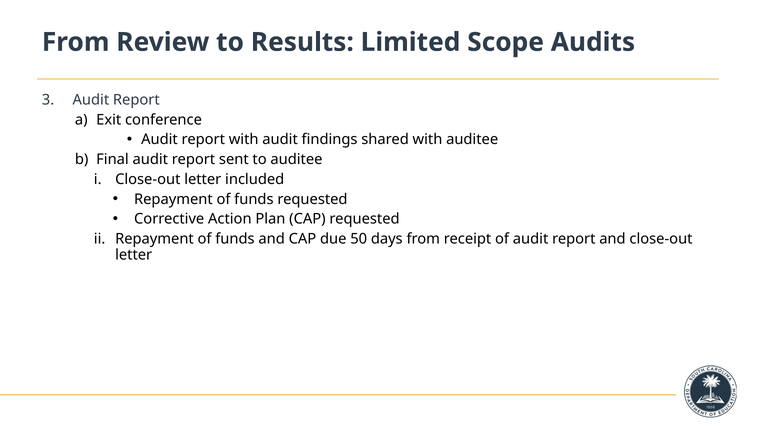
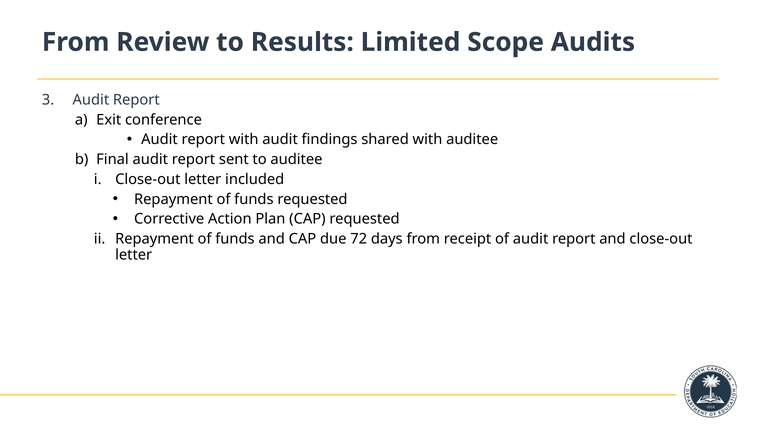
50: 50 -> 72
